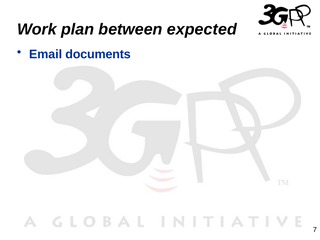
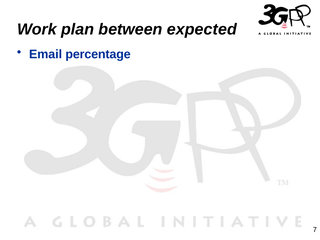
documents: documents -> percentage
